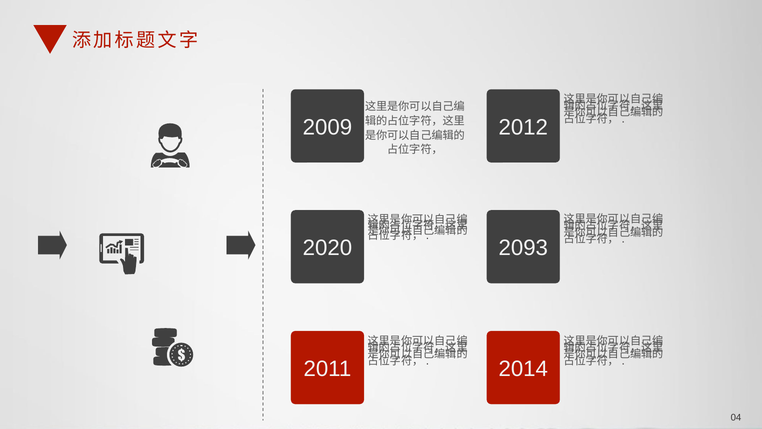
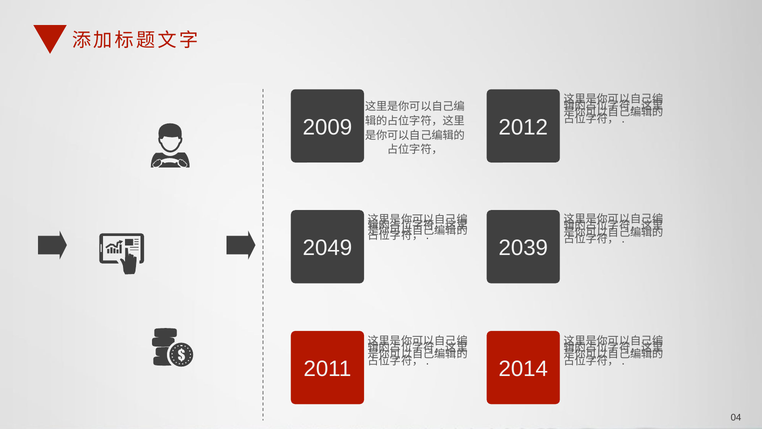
2020: 2020 -> 2049
2093: 2093 -> 2039
